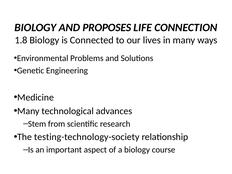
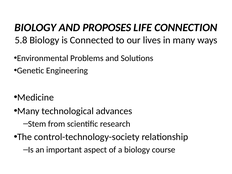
1.8: 1.8 -> 5.8
testing-technology-society: testing-technology-society -> control-technology-society
